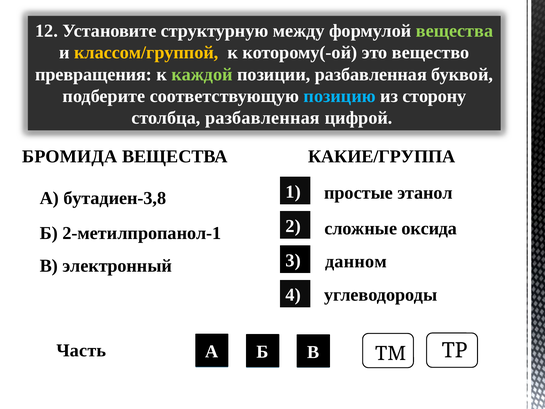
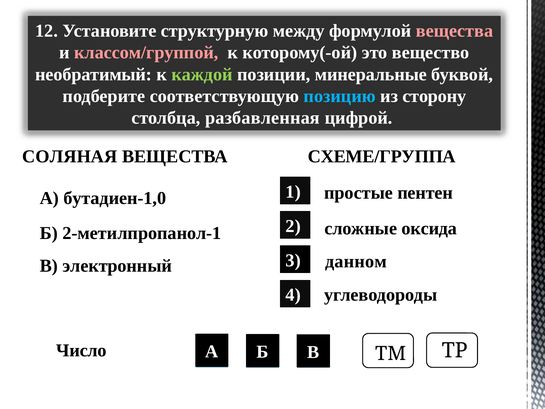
вещества at (454, 31) colour: light green -> pink
классом/группой colour: yellow -> pink
превращения: превращения -> необратимый
позиции разбавленная: разбавленная -> минеральные
БРОМИДА: БРОМИДА -> СОЛЯНАЯ
КАКИЕ/ГРУППА: КАКИЕ/ГРУППА -> СХЕМЕ/ГРУППА
этанол: этанол -> пентен
бутадиен-3,8: бутадиен-3,8 -> бутадиен-1,0
Часть: Часть -> Число
